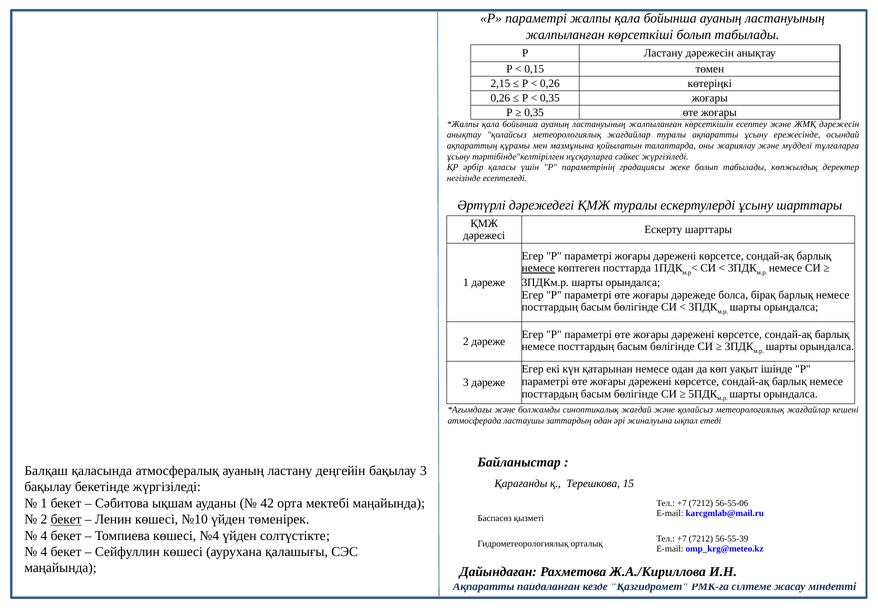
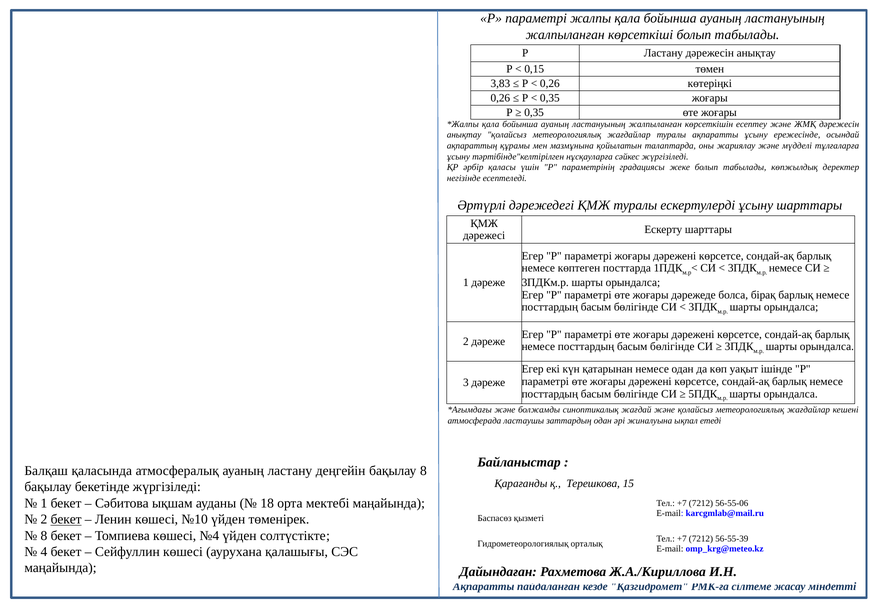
2,15: 2,15 -> 3,83
немесе at (538, 268) underline: present -> none
бақылау 3: 3 -> 8
42: 42 -> 18
4 at (44, 535): 4 -> 8
